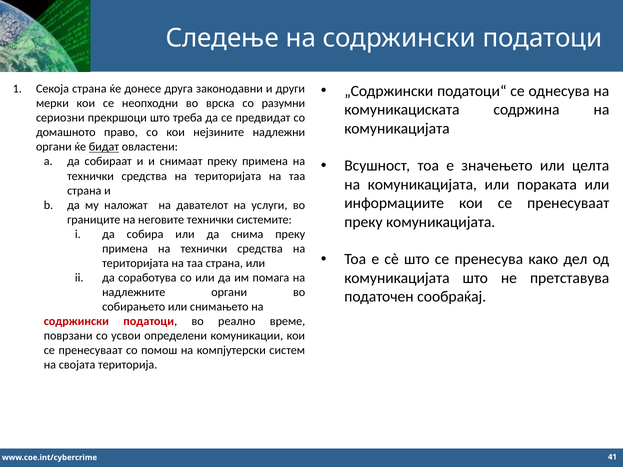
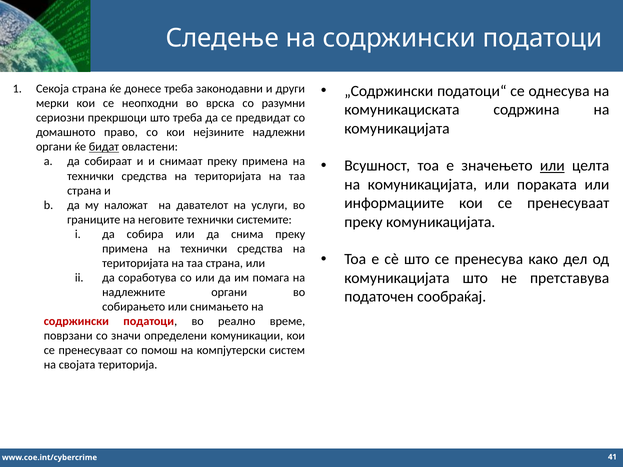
донесе друга: друга -> треба
или at (552, 166) underline: none -> present
усвои: усвои -> значи
